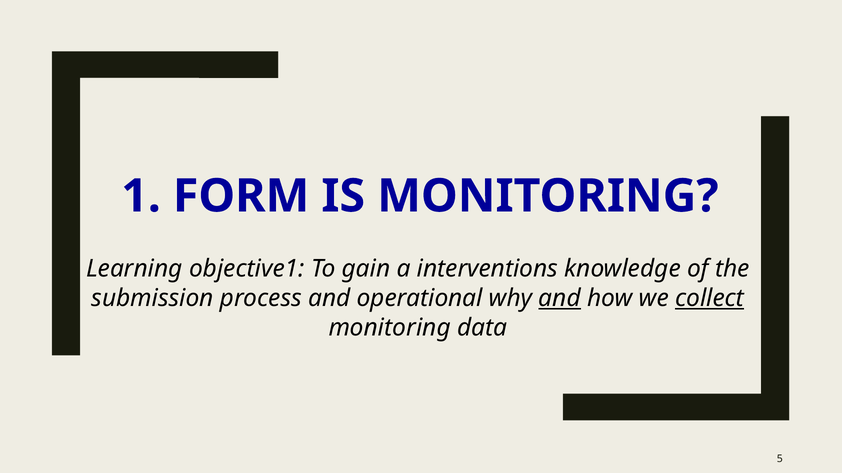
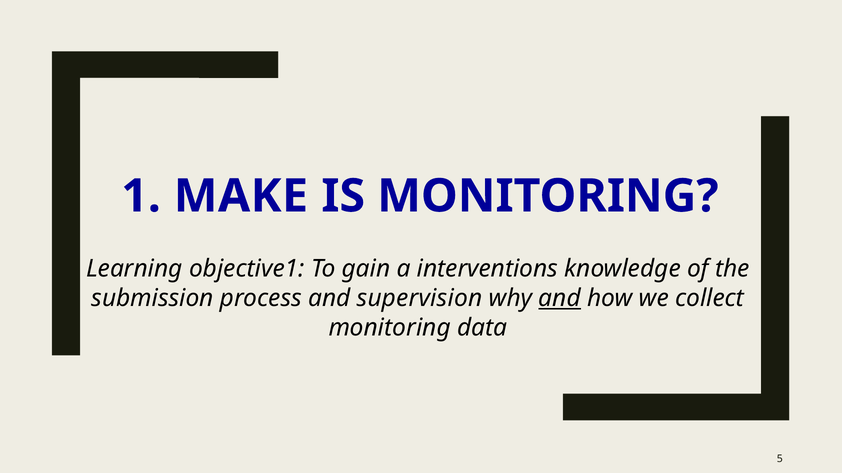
FORM: FORM -> MAKE
operational: operational -> supervision
collect underline: present -> none
